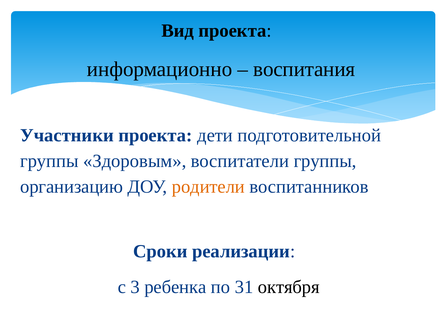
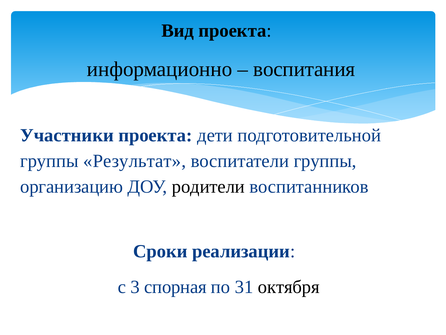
Здоровым: Здоровым -> Результат
родители colour: orange -> black
ребенка: ребенка -> спорная
